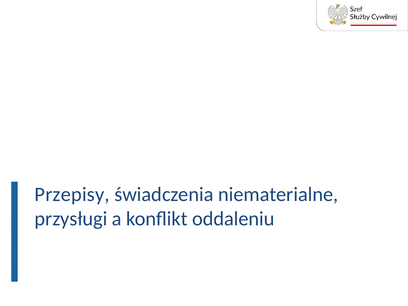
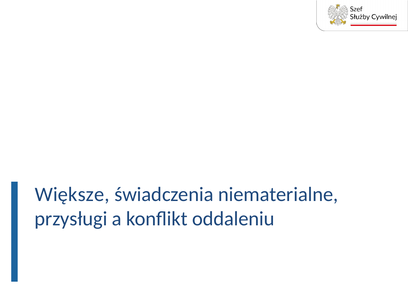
Przepisy: Przepisy -> Większe
